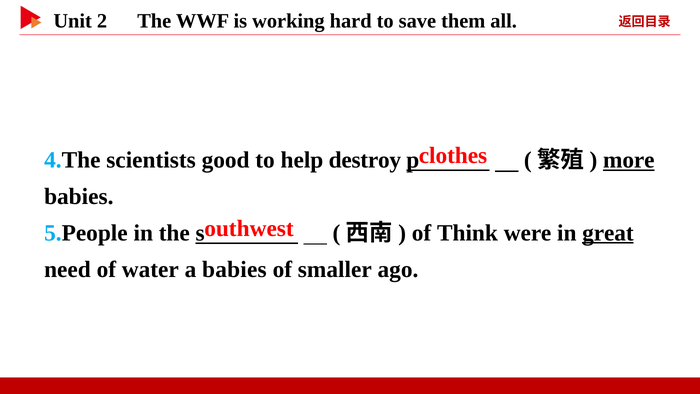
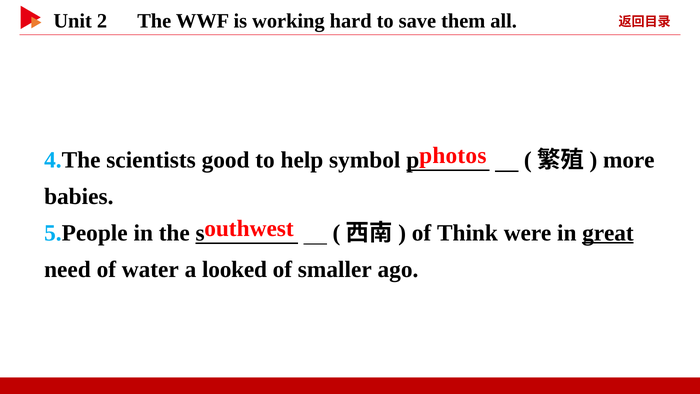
clothes: clothes -> photos
destroy: destroy -> symbol
more underline: present -> none
a babies: babies -> looked
